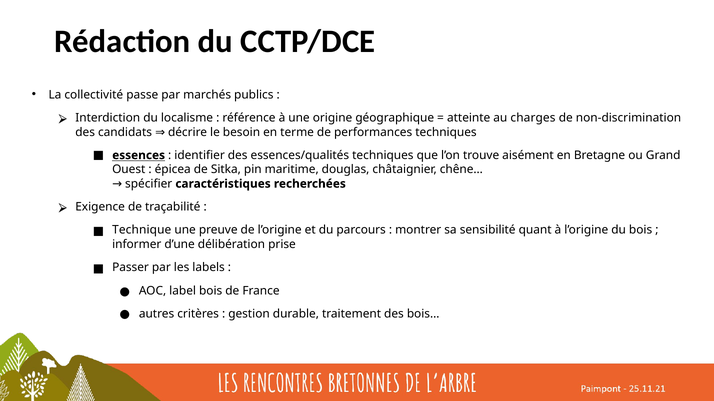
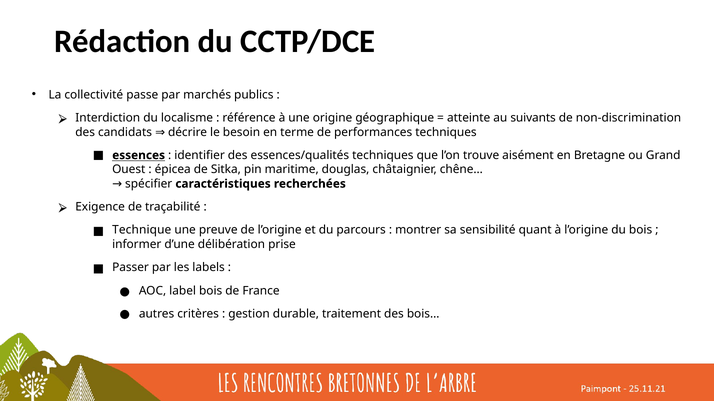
charges: charges -> suivants
